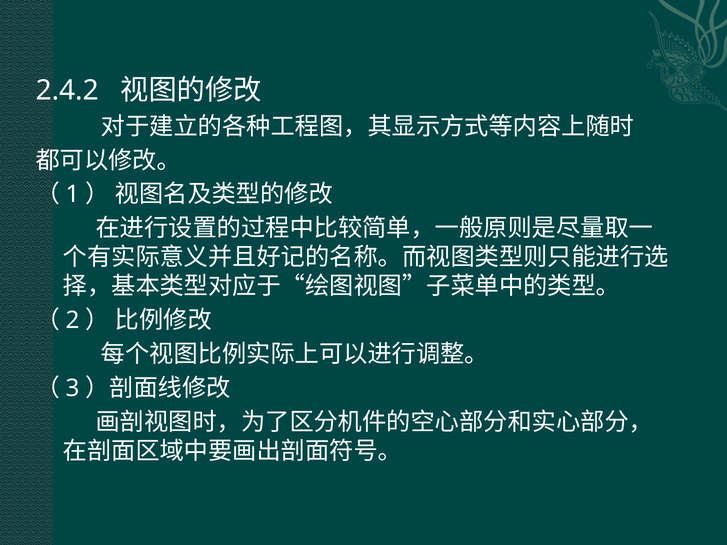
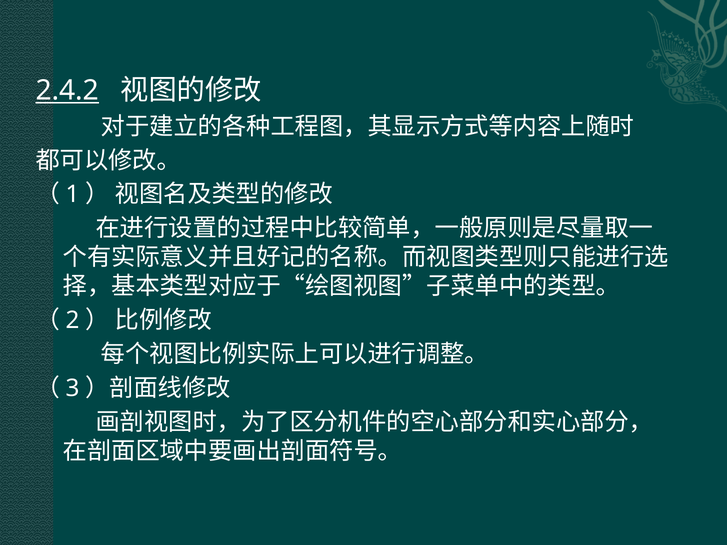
2.4.2 underline: none -> present
